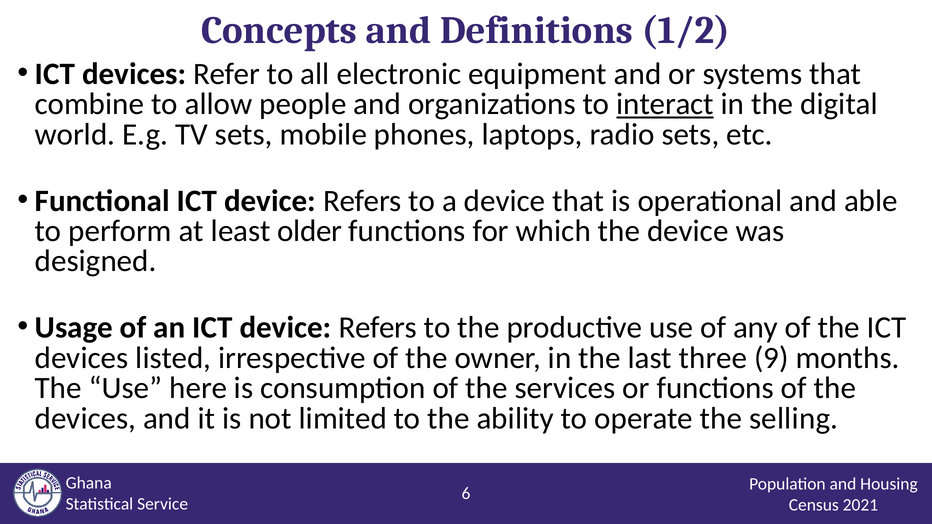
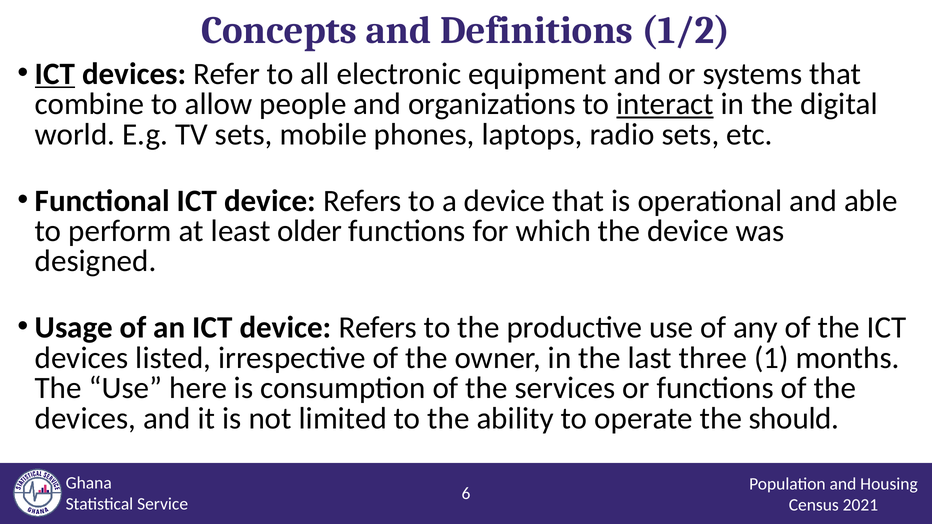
ICT at (55, 74) underline: none -> present
9: 9 -> 1
selling: selling -> should
